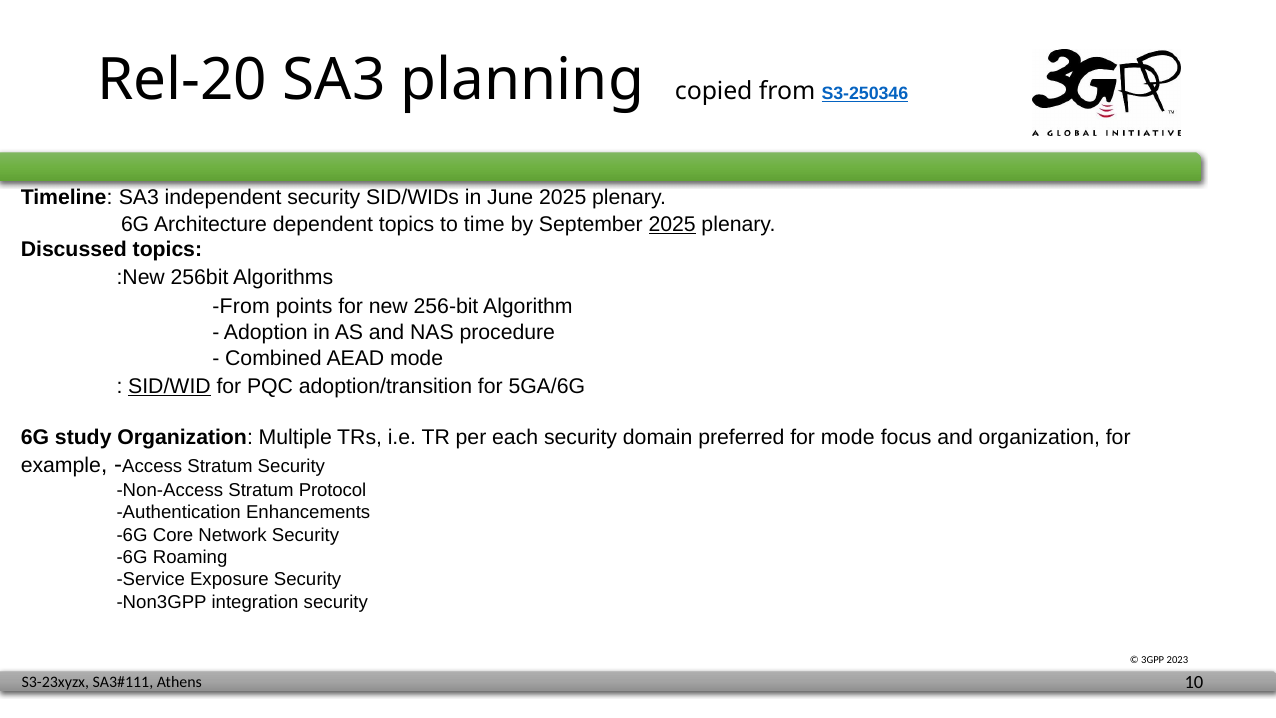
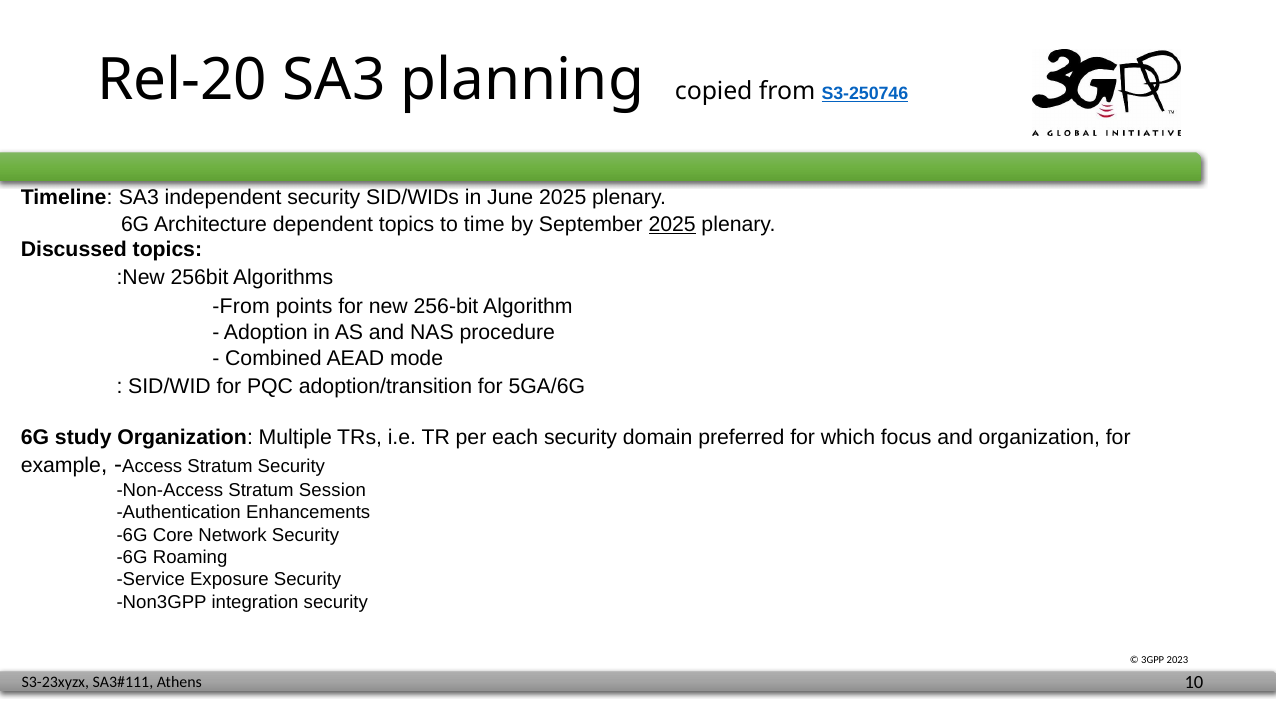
S3-250346: S3-250346 -> S3-250746
SID/WID underline: present -> none
for mode: mode -> which
Protocol: Protocol -> Session
